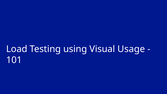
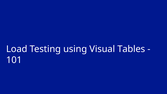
Usage: Usage -> Tables
